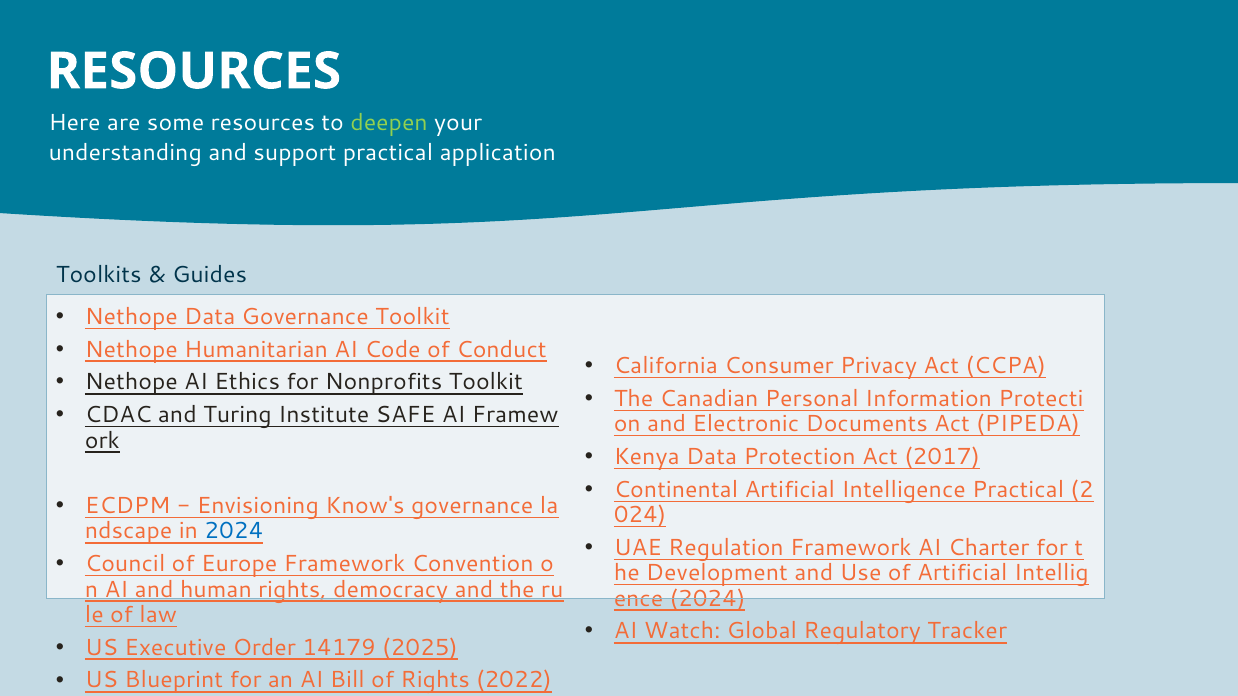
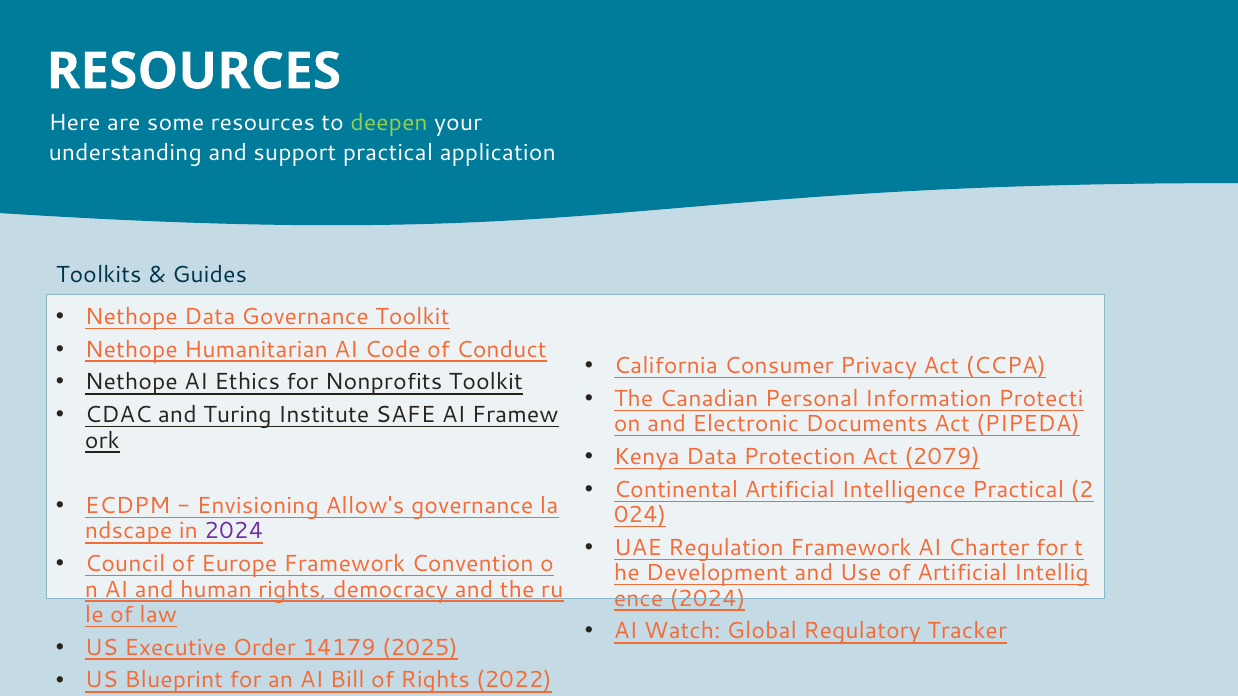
2017: 2017 -> 2079
Know's: Know's -> Allow's
2024 at (234, 532) colour: blue -> purple
